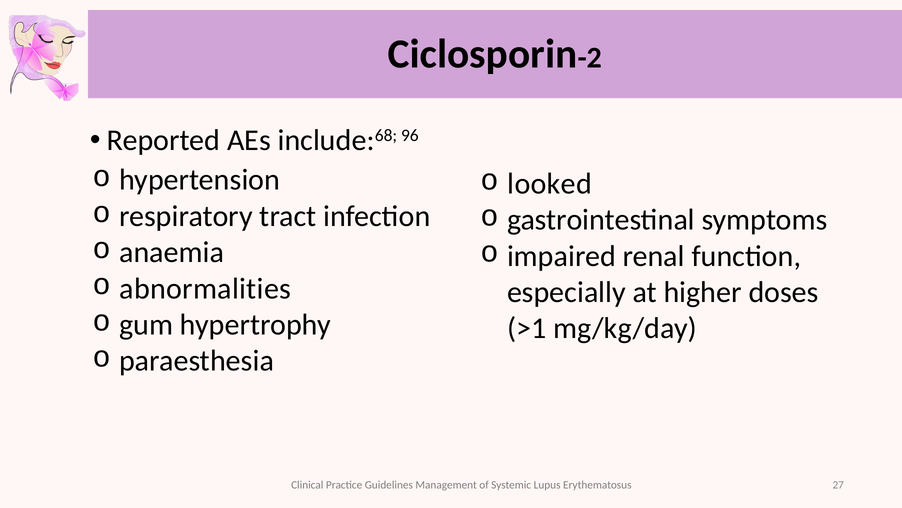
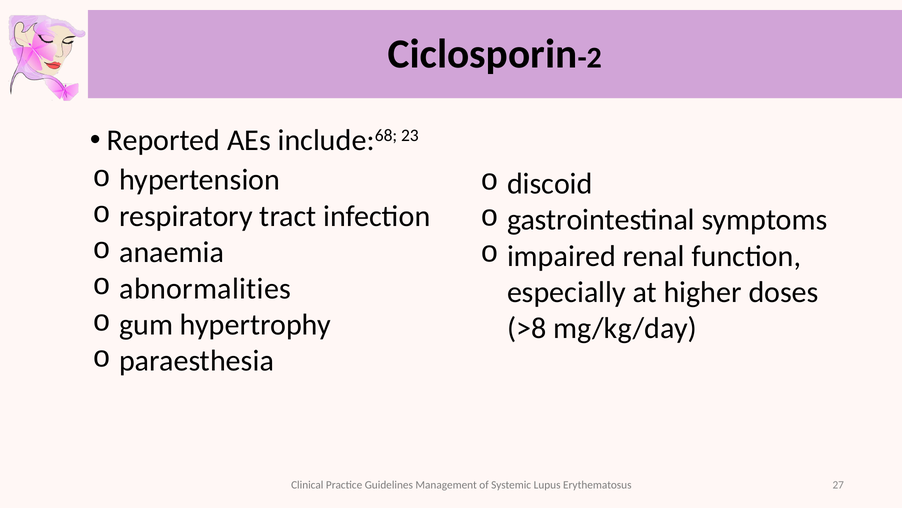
96: 96 -> 23
looked: looked -> discoid
>1: >1 -> >8
